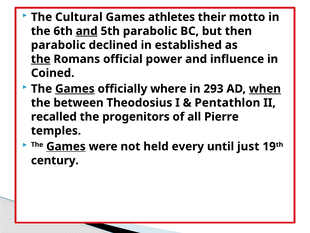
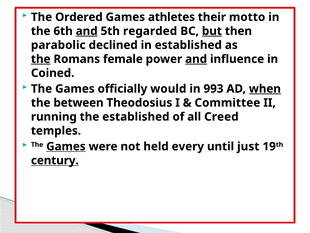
Cultural: Cultural -> Ordered
5th parabolic: parabolic -> regarded
but underline: none -> present
official: official -> female
and at (196, 59) underline: none -> present
Games at (75, 89) underline: present -> none
where: where -> would
293: 293 -> 993
Pentathlon: Pentathlon -> Committee
recalled: recalled -> running
the progenitors: progenitors -> established
Pierre: Pierre -> Creed
century underline: none -> present
